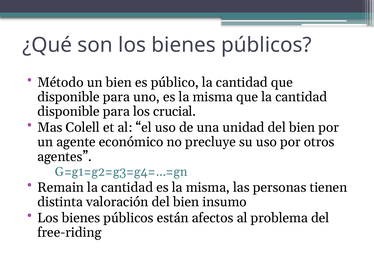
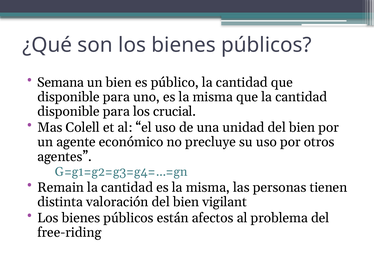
Método: Método -> Semana
insumo: insumo -> vigilant
